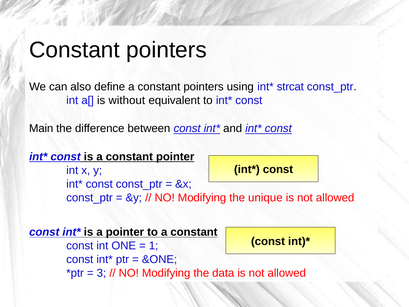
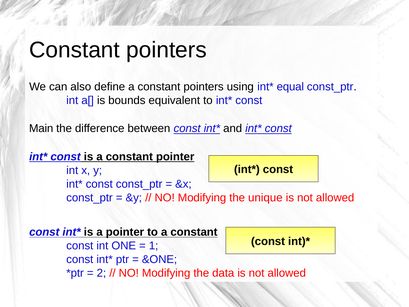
strcat: strcat -> equal
without: without -> bounds
3: 3 -> 2
